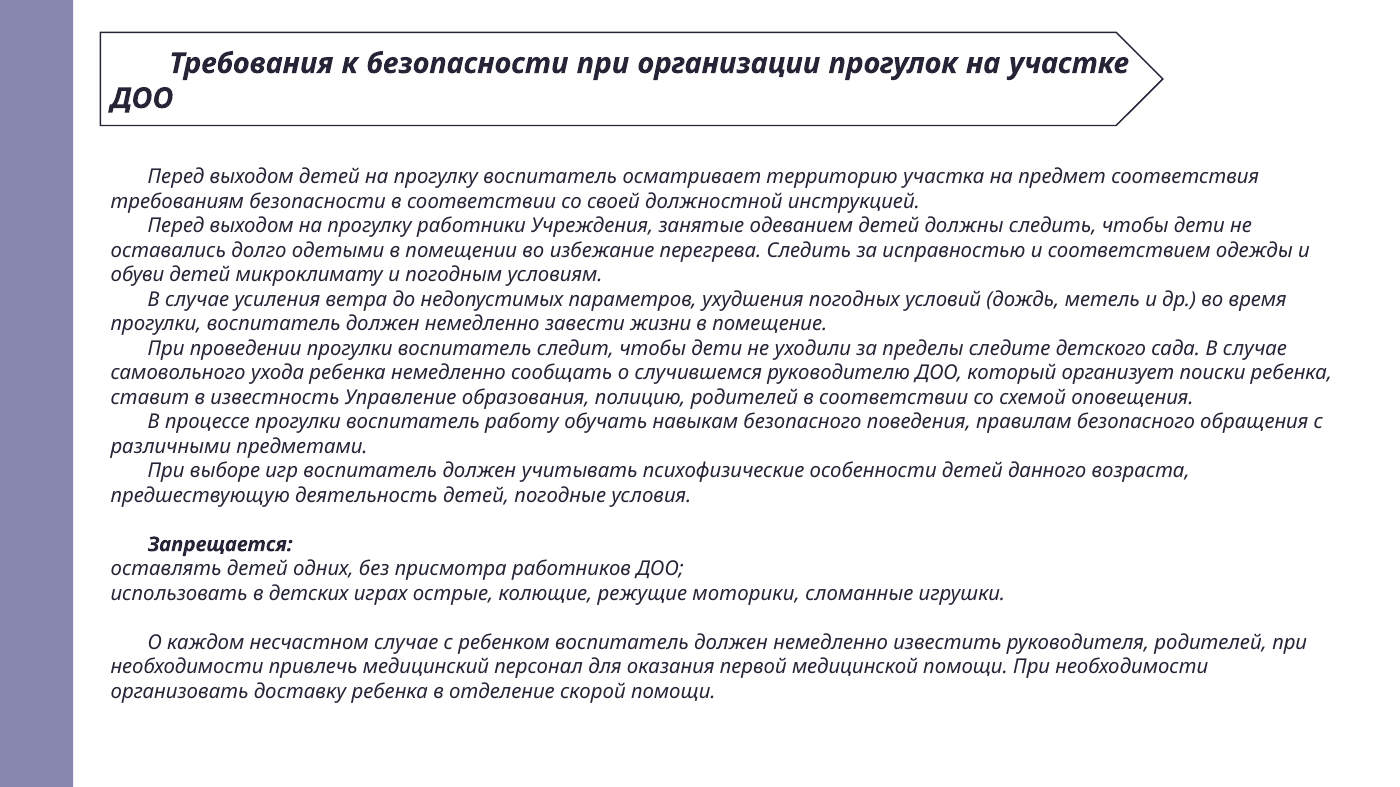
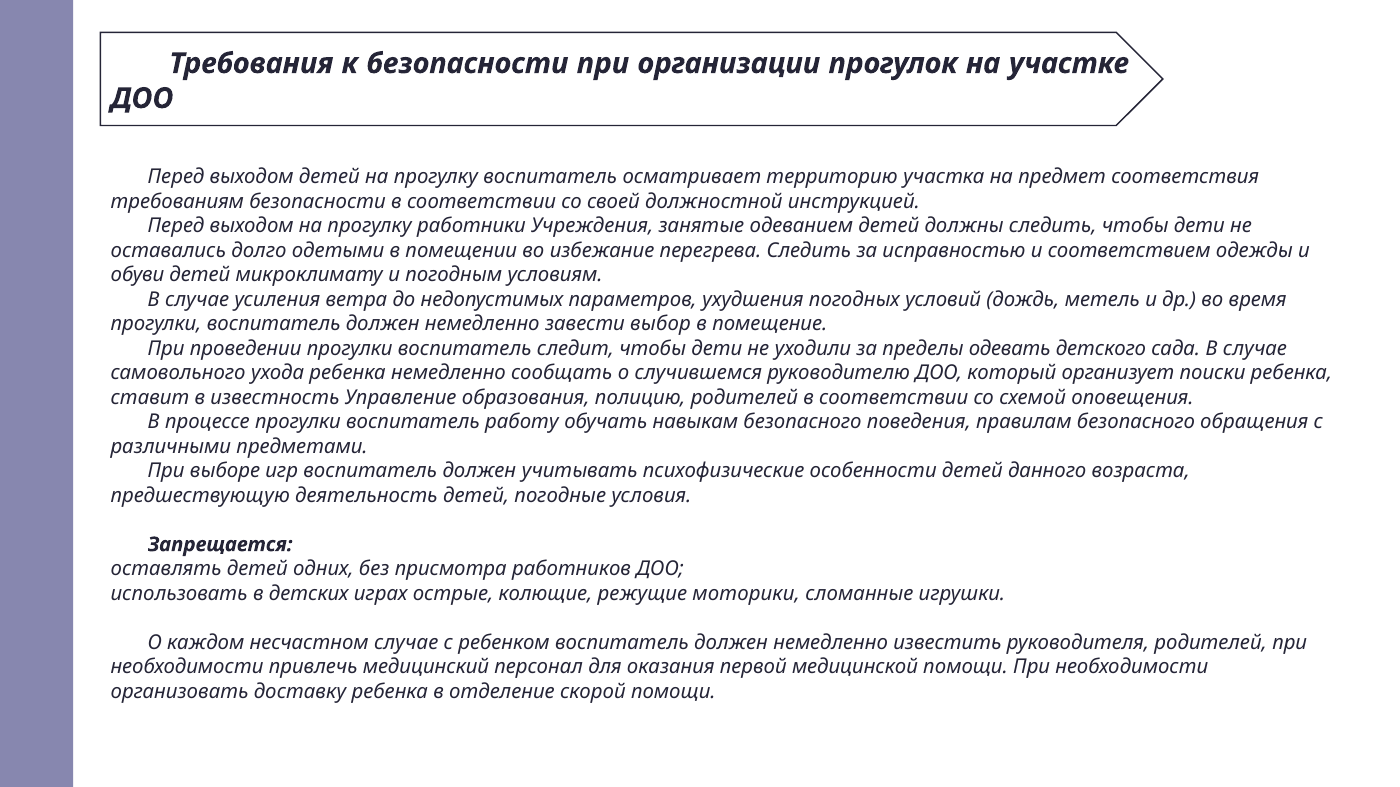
жизни: жизни -> выбор
следите: следите -> одевать
